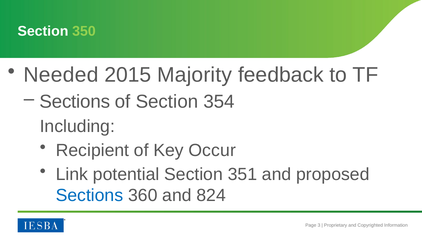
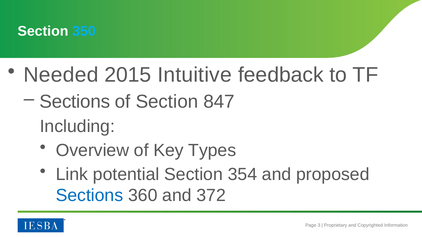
350 colour: light green -> light blue
Majority: Majority -> Intuitive
354: 354 -> 847
Recipient: Recipient -> Overview
Occur: Occur -> Types
351: 351 -> 354
824: 824 -> 372
